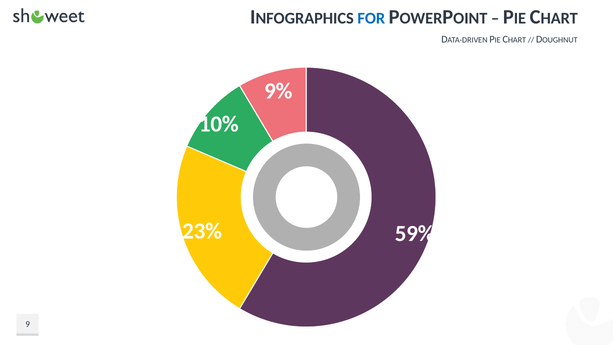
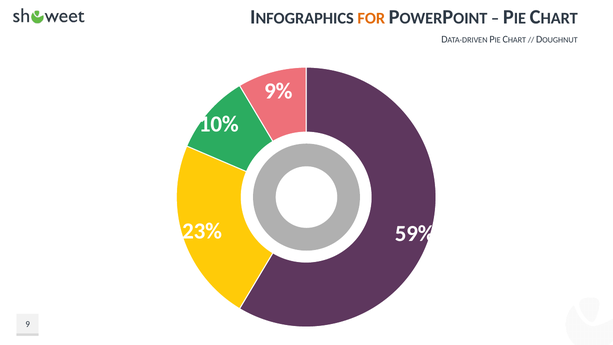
FOR colour: blue -> orange
